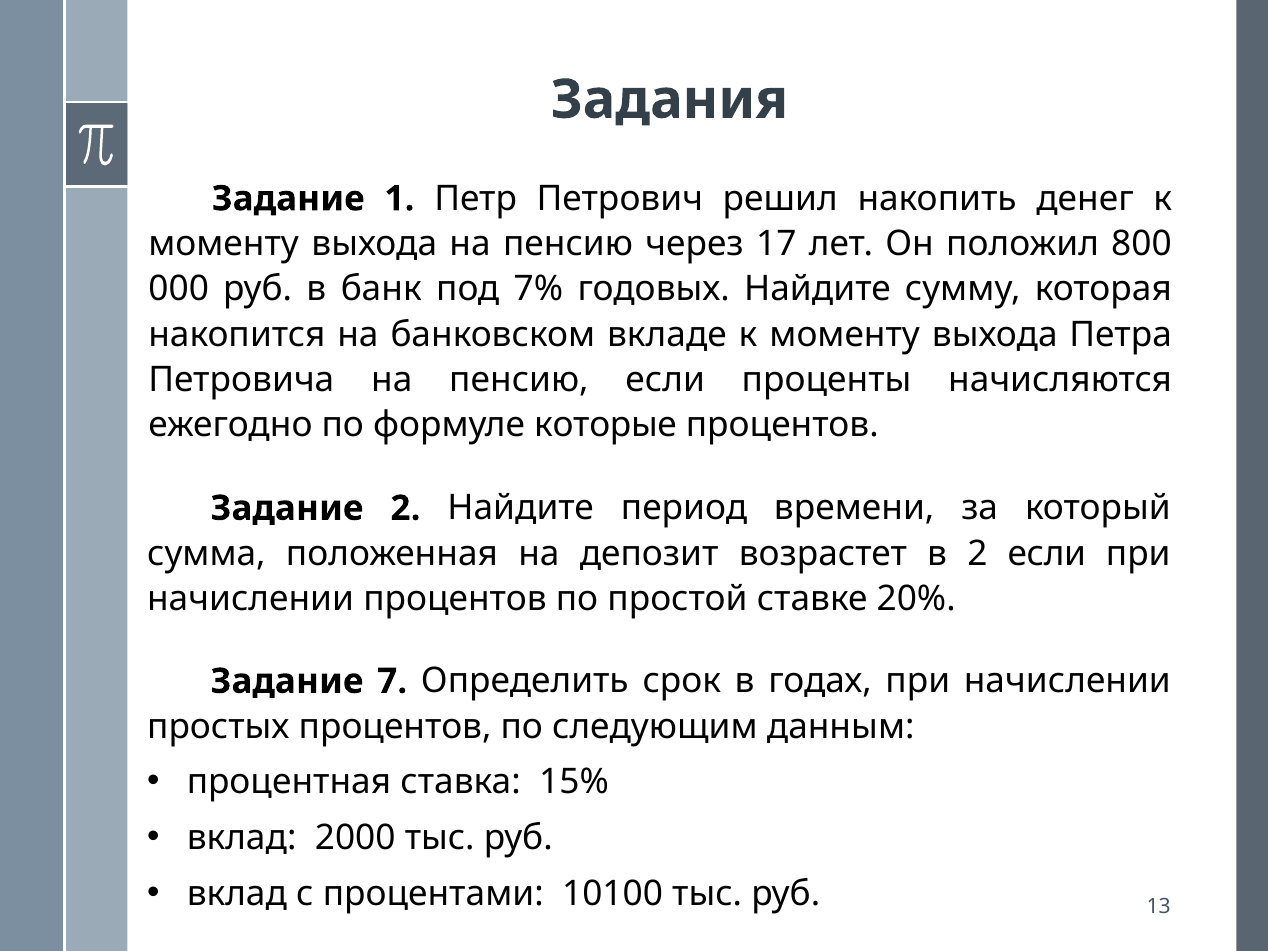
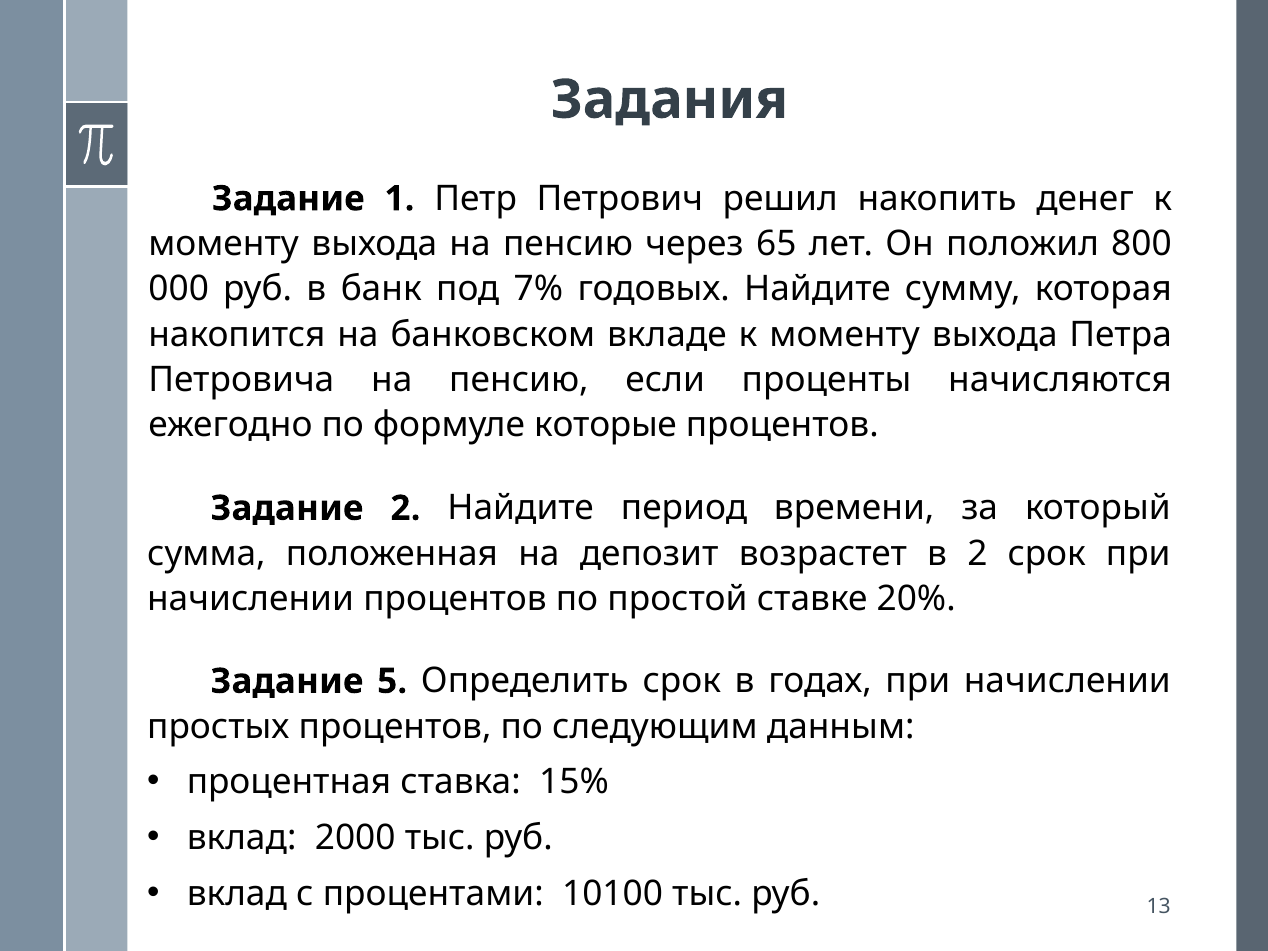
17: 17 -> 65
2 если: если -> срок
7: 7 -> 5
